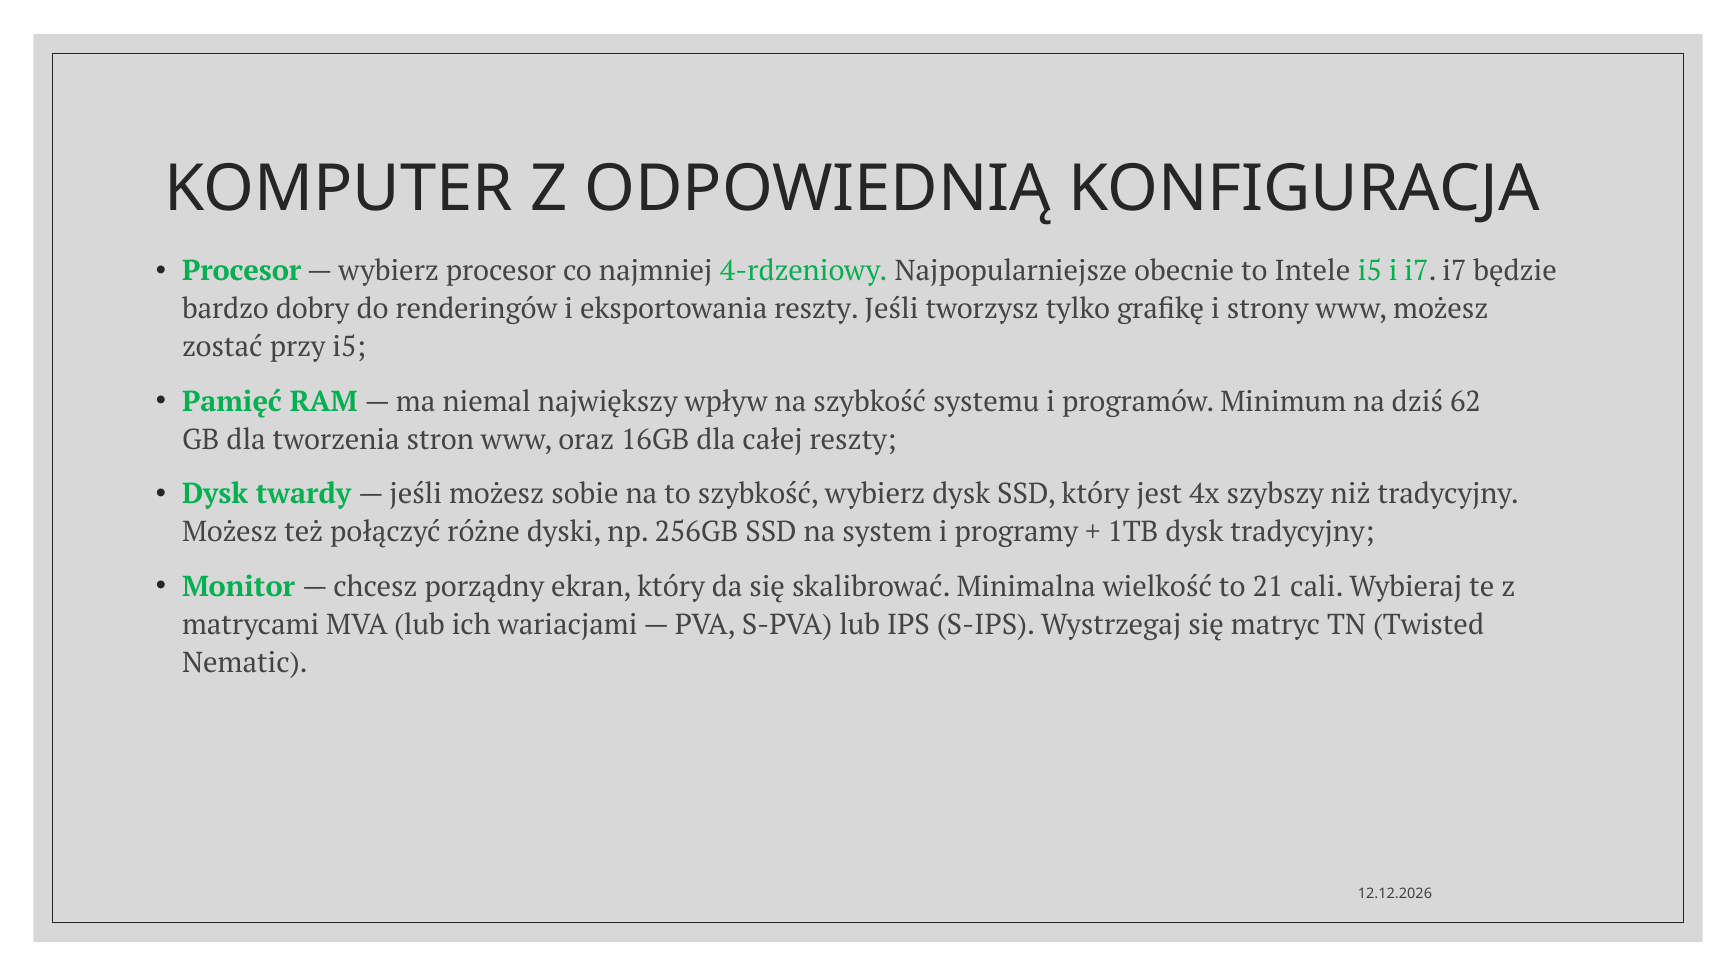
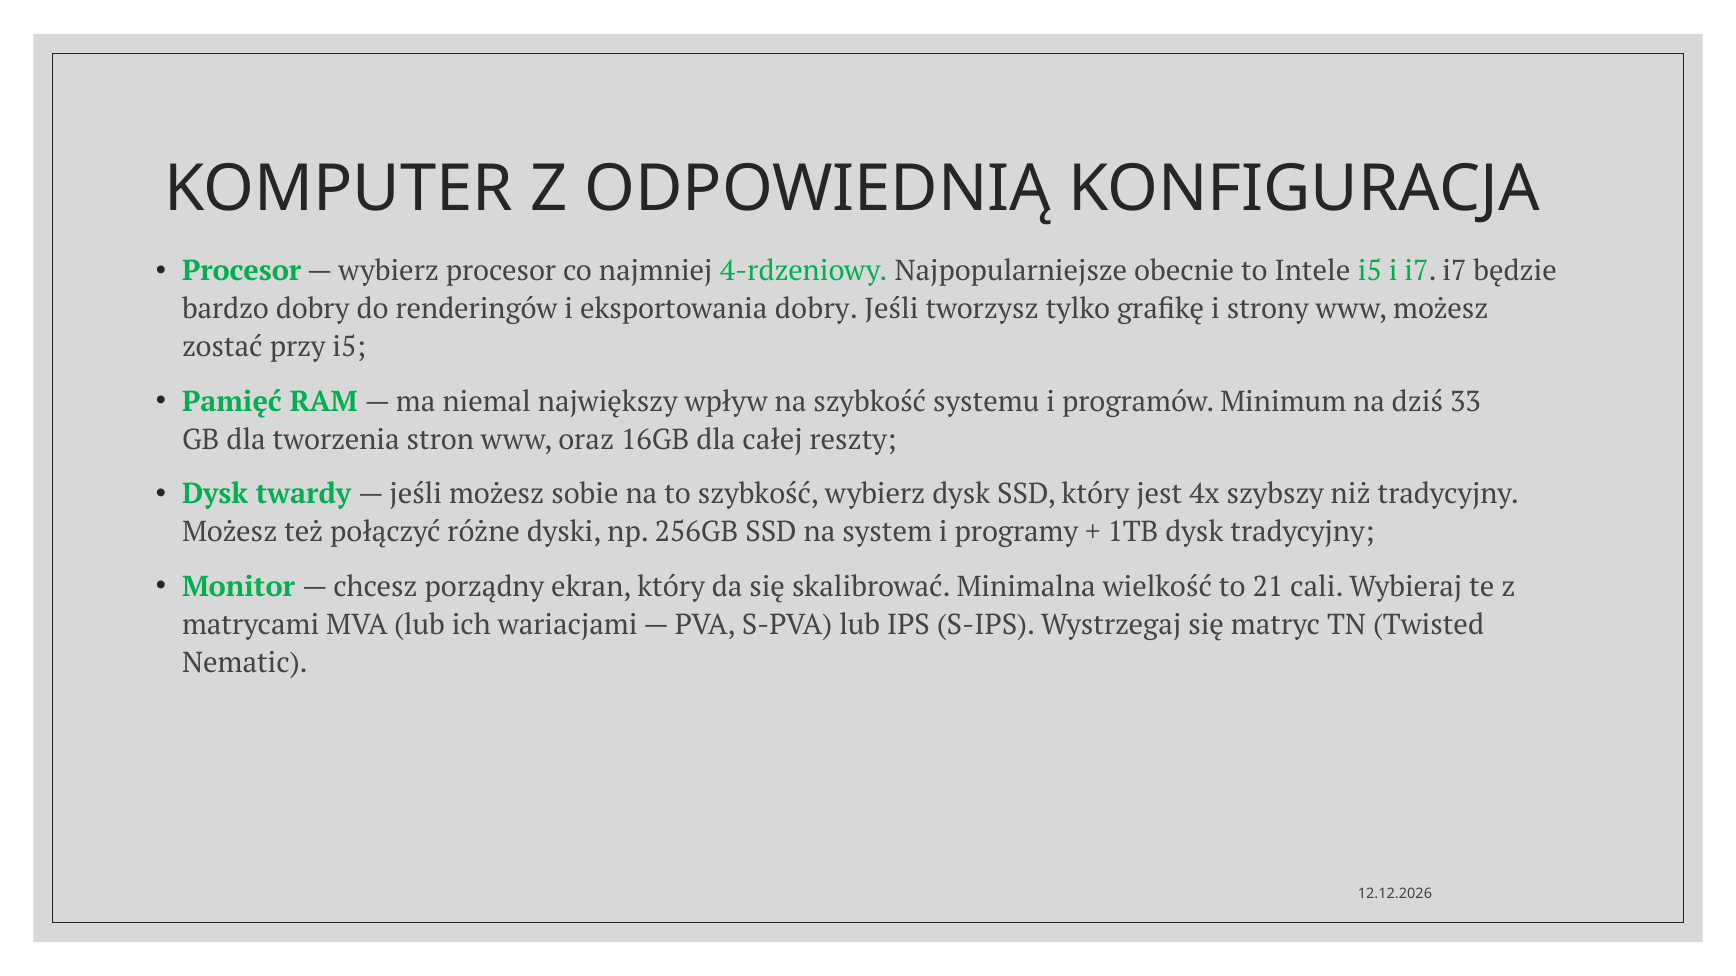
eksportowania reszty: reszty -> dobry
62: 62 -> 33
